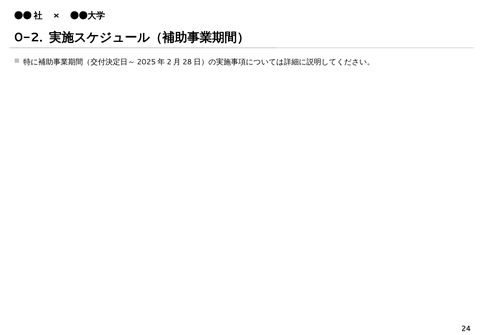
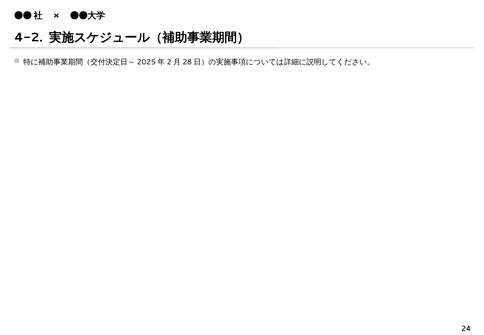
0-2: 0-2 -> 4-2
